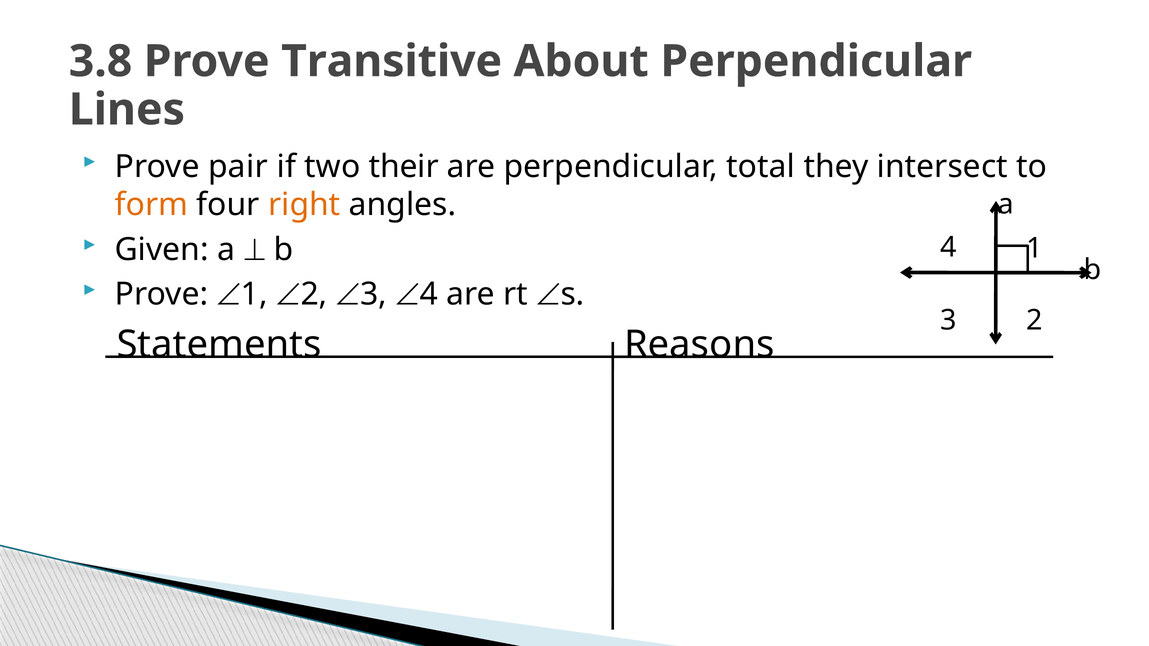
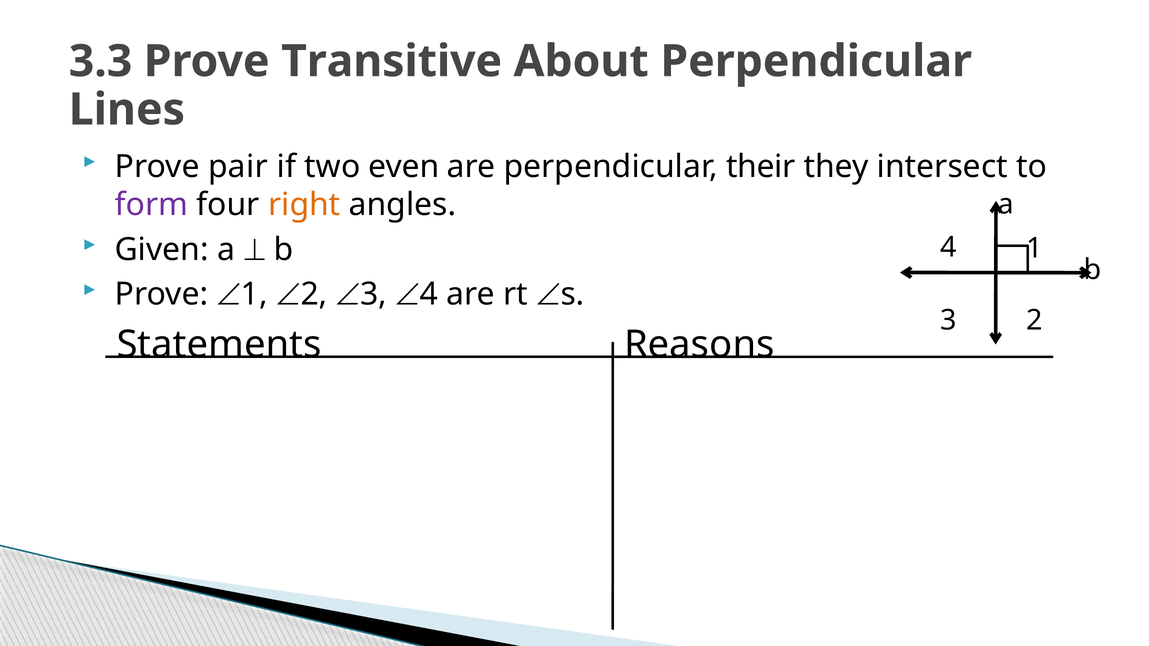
3.8: 3.8 -> 3.3
their: their -> even
total: total -> their
form colour: orange -> purple
